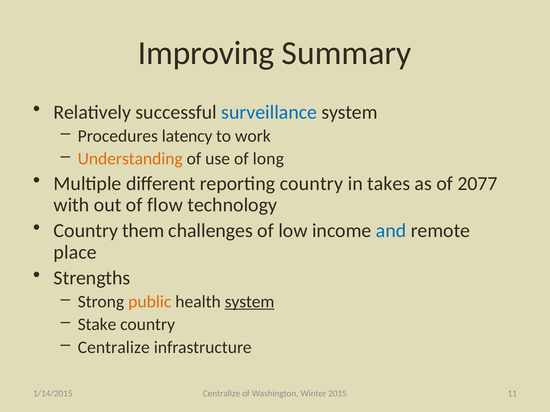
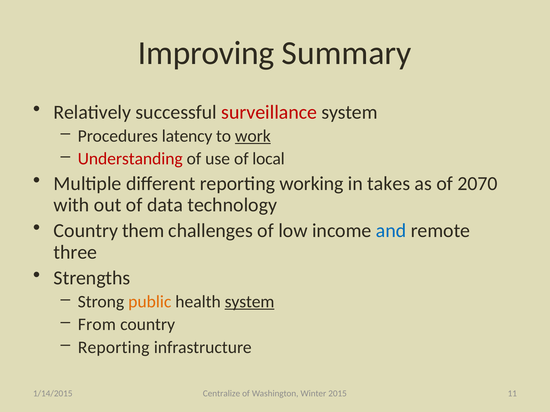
surveillance colour: blue -> red
work underline: none -> present
Understanding colour: orange -> red
long: long -> local
reporting country: country -> working
2077: 2077 -> 2070
flow: flow -> data
place: place -> three
Stake: Stake -> From
Centralize at (114, 348): Centralize -> Reporting
